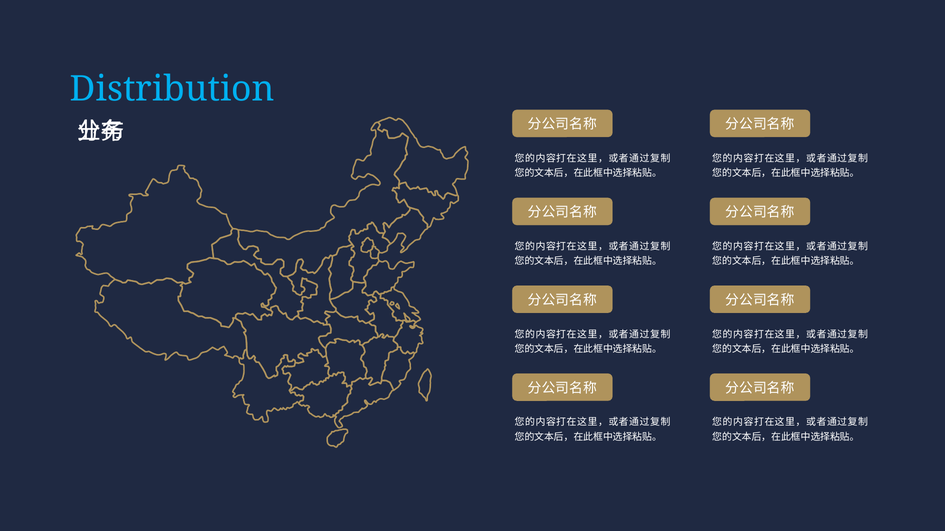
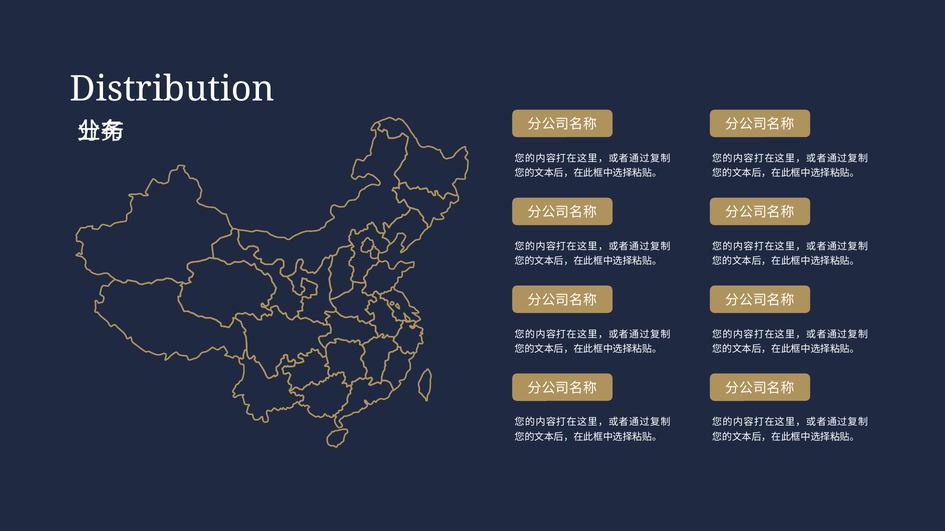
Distribution colour: light blue -> white
